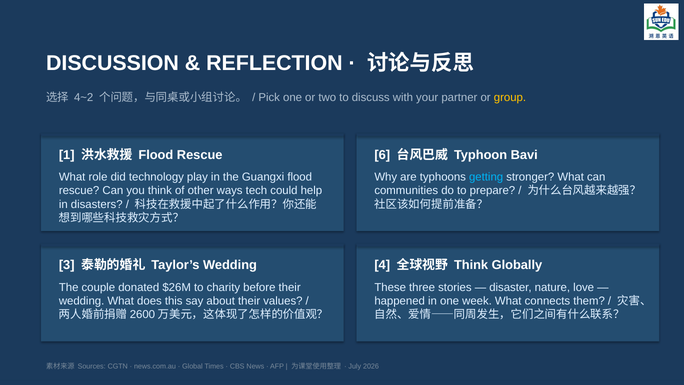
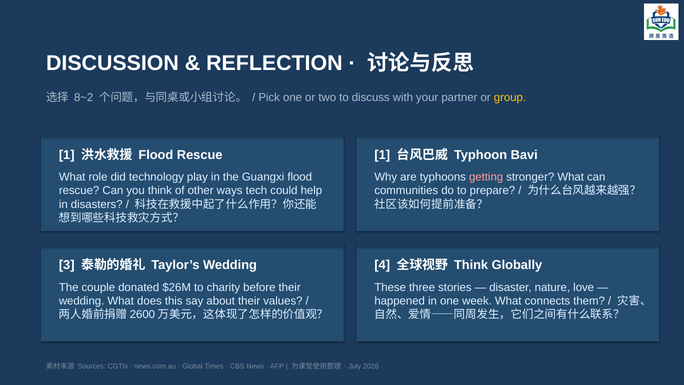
4~2: 4~2 -> 8~2
6 at (382, 155): 6 -> 1
getting colour: light blue -> pink
